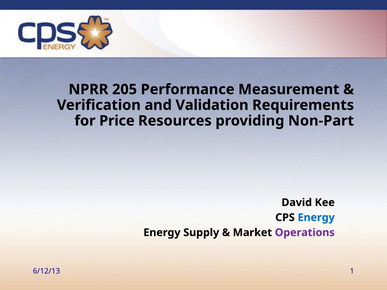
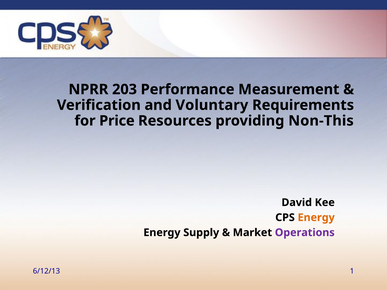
205: 205 -> 203
Validation: Validation -> Voluntary
Non-Part: Non-Part -> Non-This
Energy at (316, 218) colour: blue -> orange
